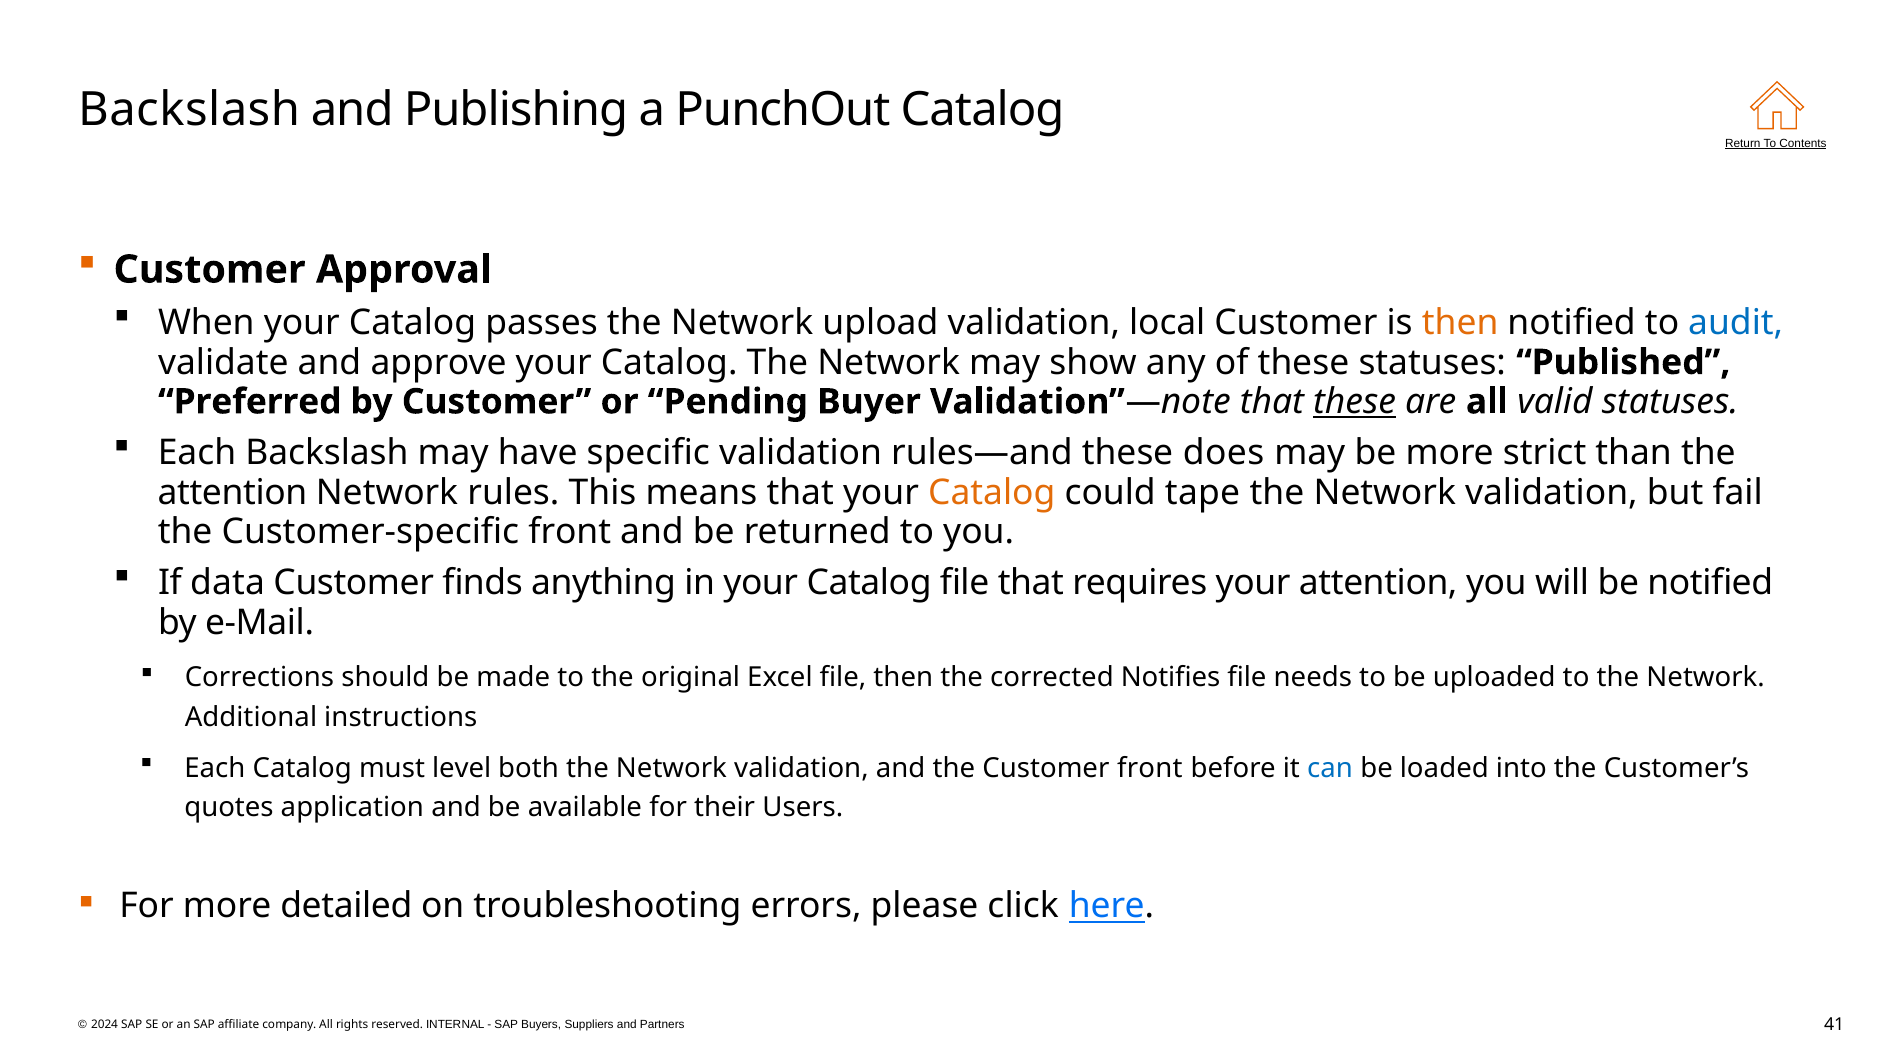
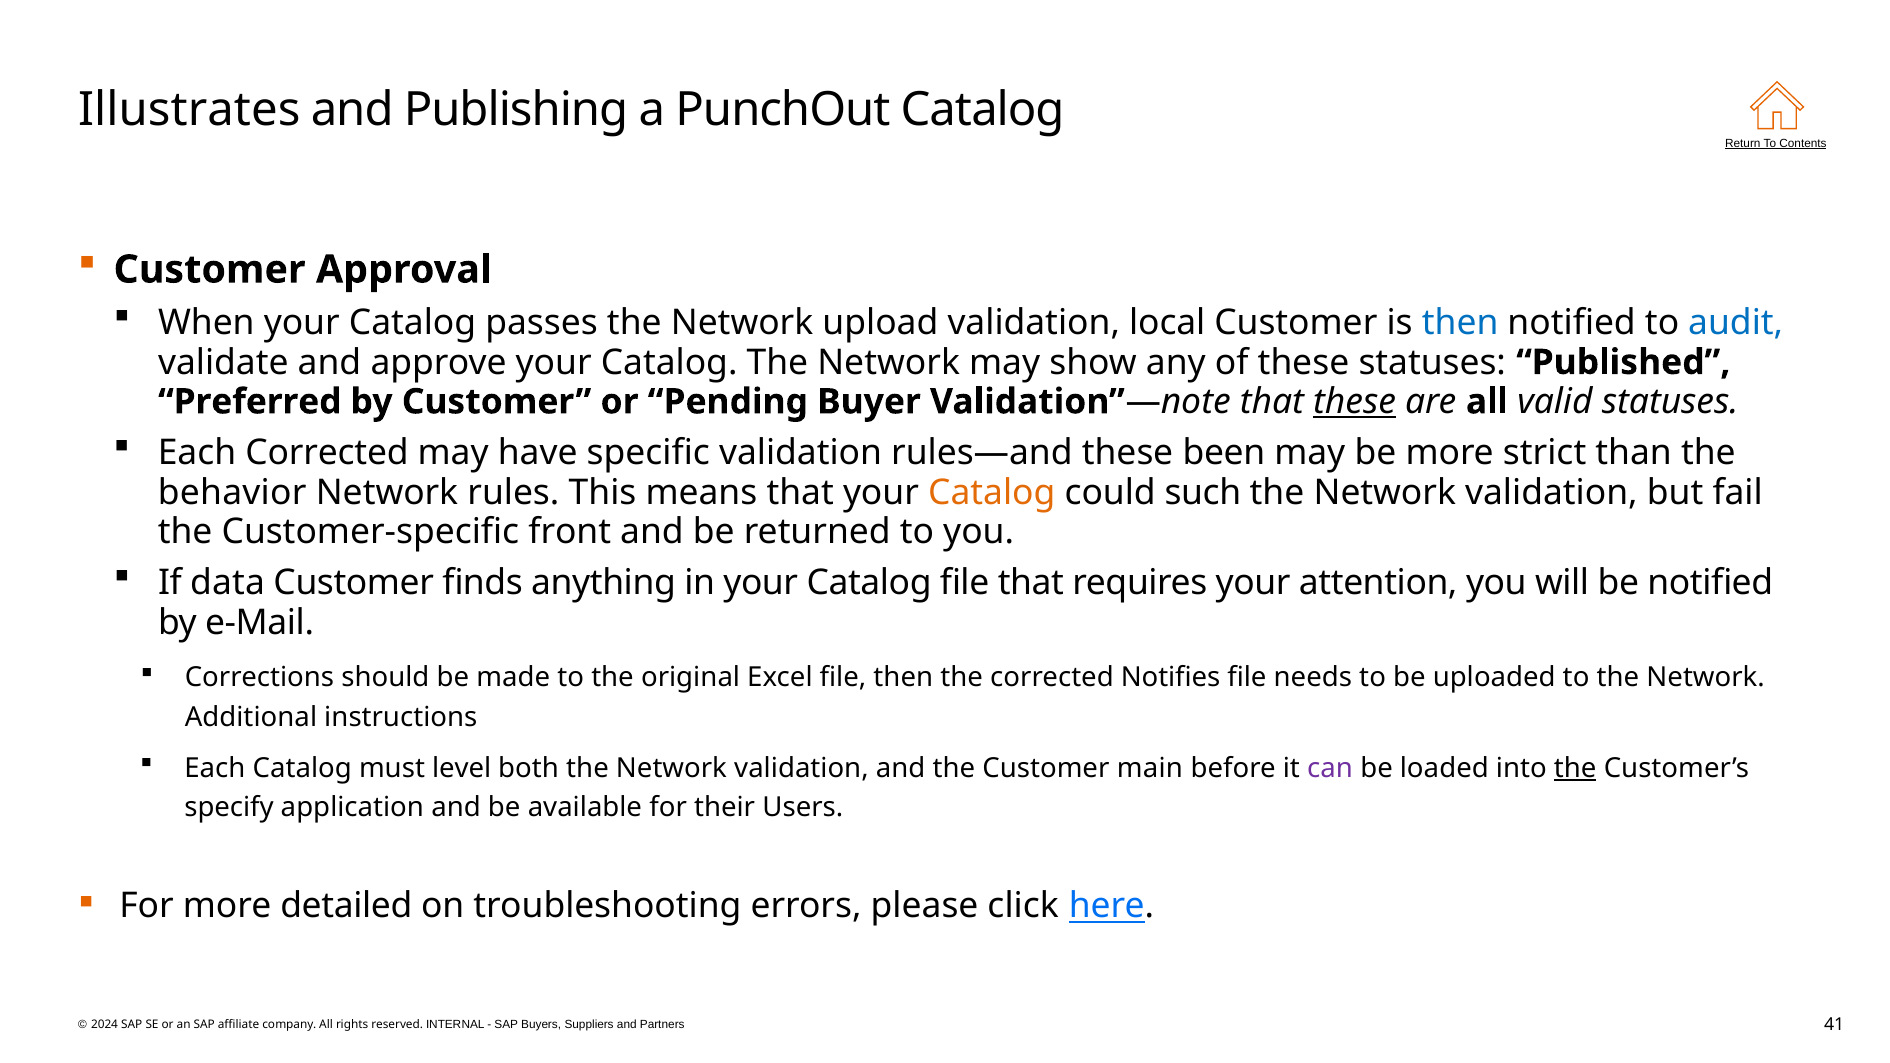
Backslash at (189, 110): Backslash -> Illustrates
then at (1460, 323) colour: orange -> blue
Each Backslash: Backslash -> Corrected
does: does -> been
attention at (232, 492): attention -> behavior
tape: tape -> such
Customer front: front -> main
can colour: blue -> purple
the at (1575, 768) underline: none -> present
quotes: quotes -> specify
